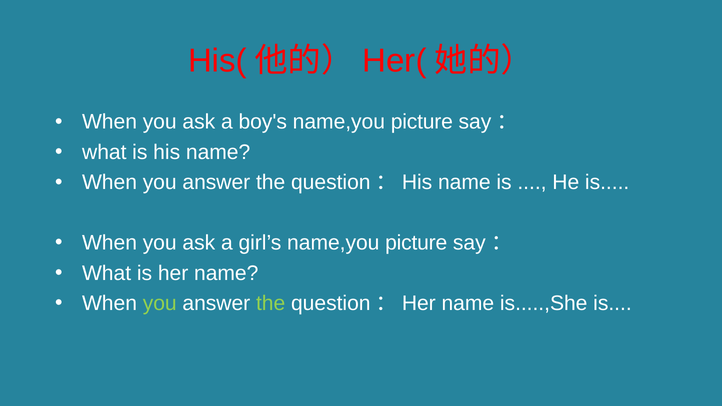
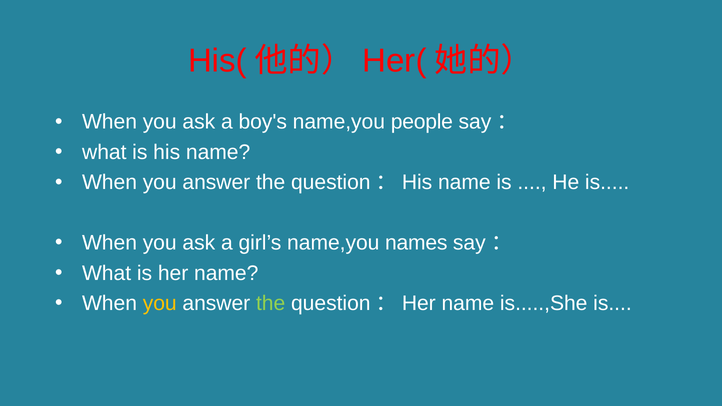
boy's name,you picture: picture -> people
girl’s name,you picture: picture -> names
you at (160, 303) colour: light green -> yellow
